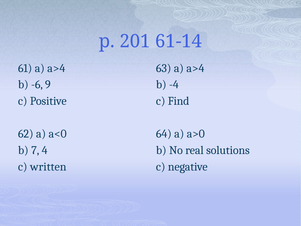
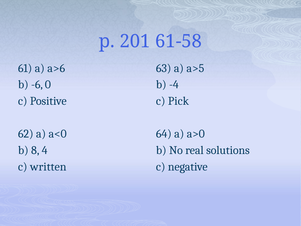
61-14: 61-14 -> 61-58
61 a a>4: a>4 -> a>6
63 a a>4: a>4 -> a>5
9: 9 -> 0
Find: Find -> Pick
7: 7 -> 8
